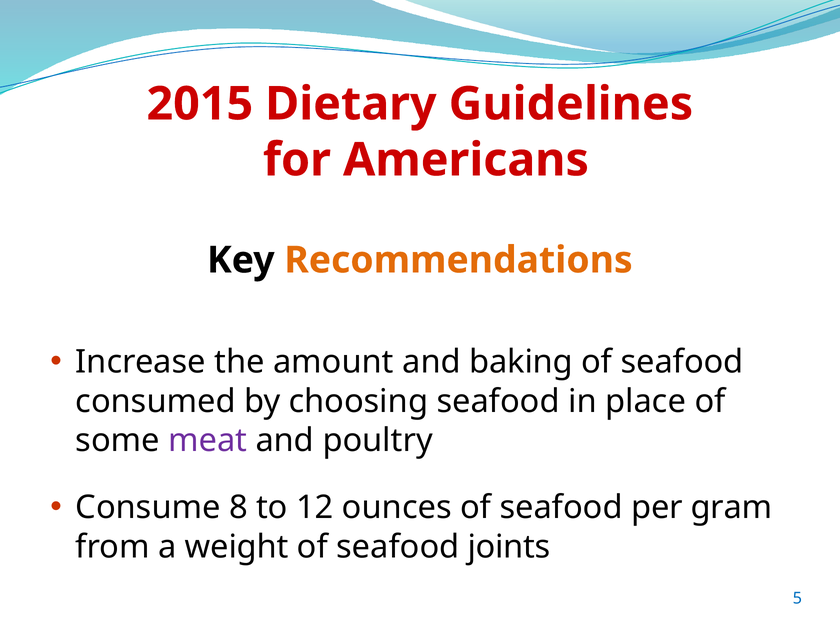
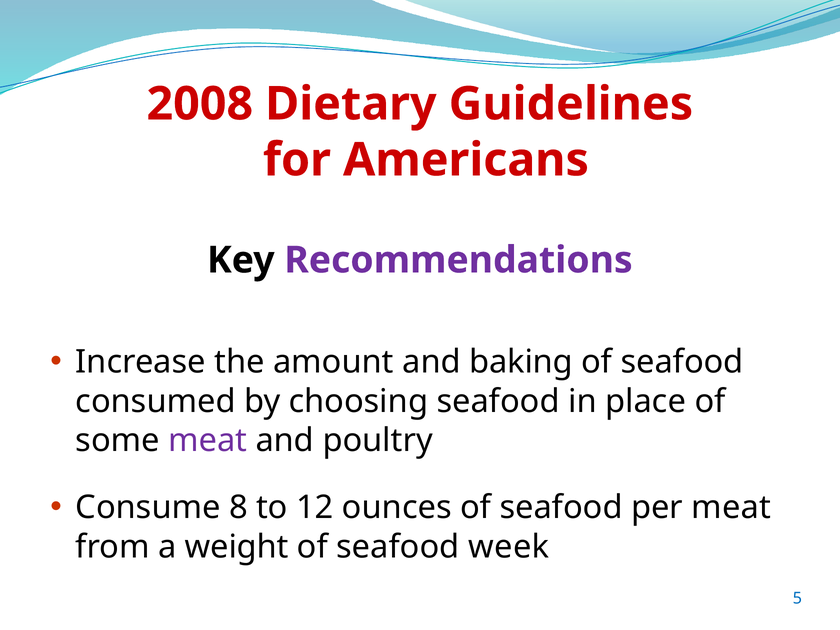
2015: 2015 -> 2008
Recommendations colour: orange -> purple
per gram: gram -> meat
joints: joints -> week
